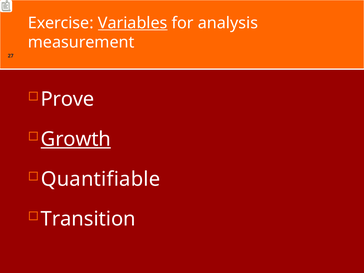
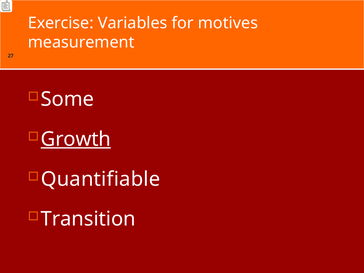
Variables underline: present -> none
analysis: analysis -> motives
Prove: Prove -> Some
